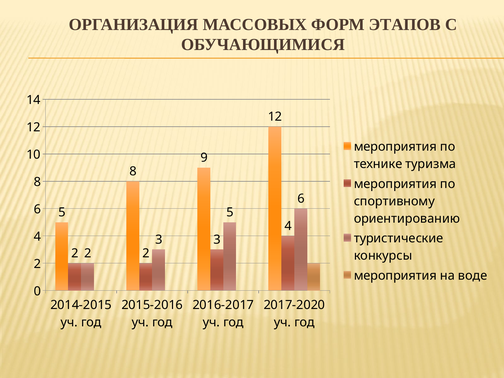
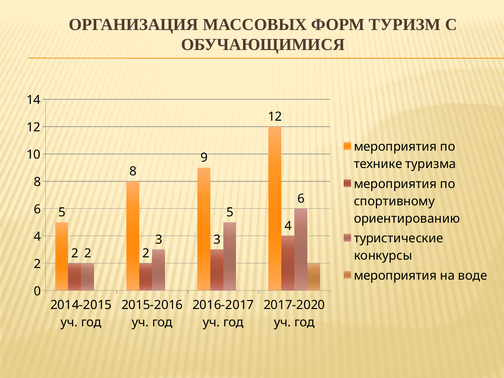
ЭТАПОВ: ЭТАПОВ -> ТУРИЗМ
